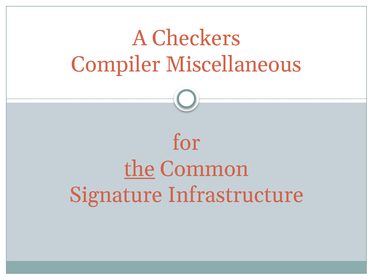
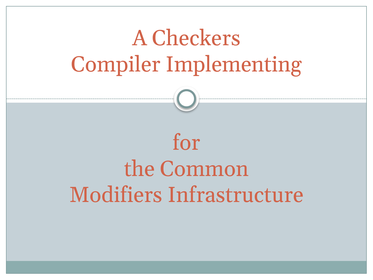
Miscellaneous: Miscellaneous -> Implementing
the underline: present -> none
Signature: Signature -> Modifiers
